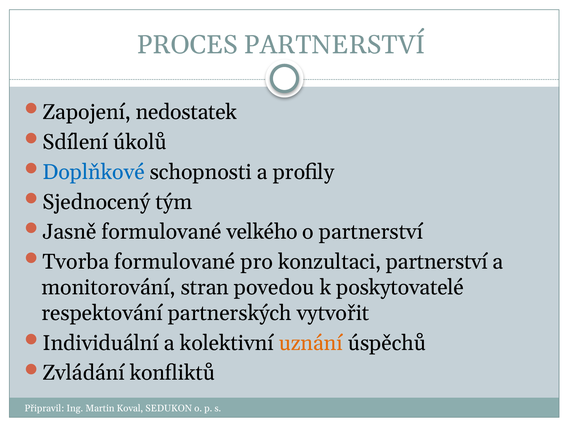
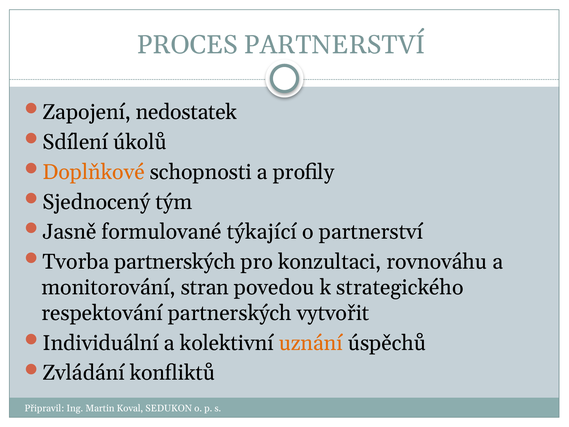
Doplňkové colour: blue -> orange
velkého: velkého -> týkající
Tvorba formulované: formulované -> partnerských
konzultaci partnerství: partnerství -> rovnováhu
poskytovatelé: poskytovatelé -> strategického
